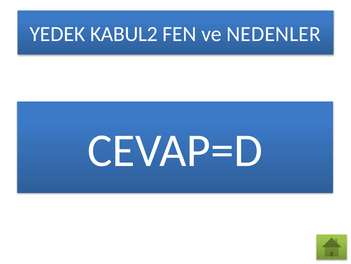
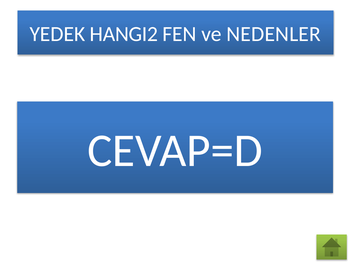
KABUL2: KABUL2 -> HANGI2
